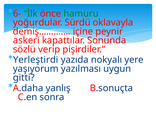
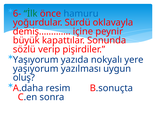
hamuru colour: green -> blue
askeri: askeri -> büyük
Yerleştirdi at (36, 60): Yerleştirdi -> Yaşıyorum
gitti: gitti -> oluş
yanlış: yanlış -> resim
